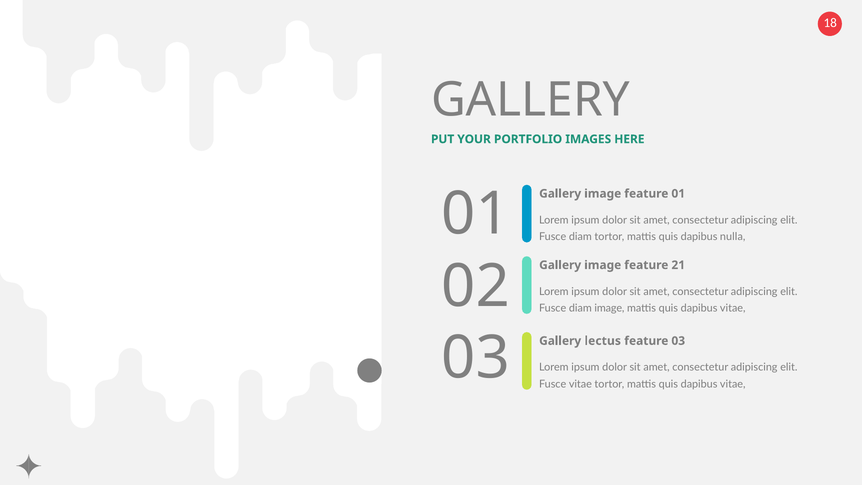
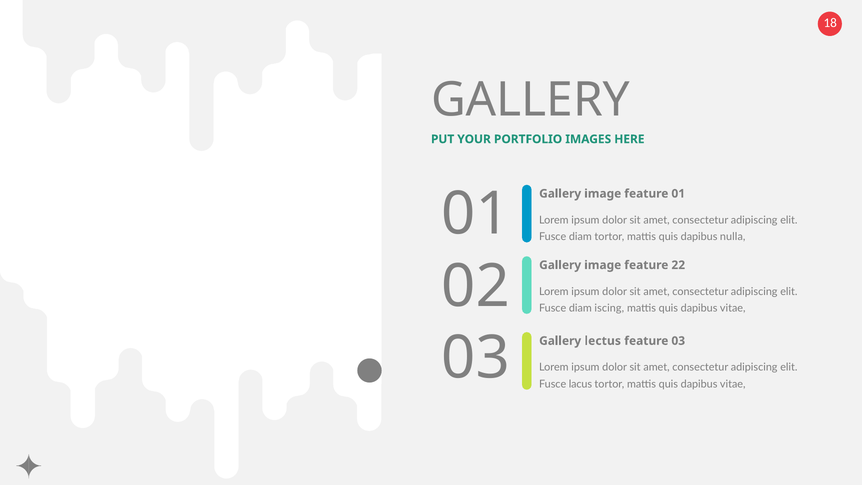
21: 21 -> 22
diam image: image -> iscing
Fusce vitae: vitae -> lacus
